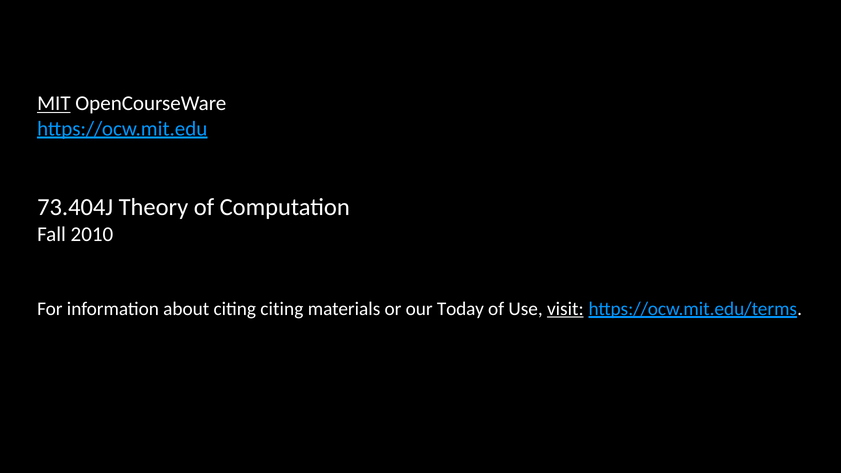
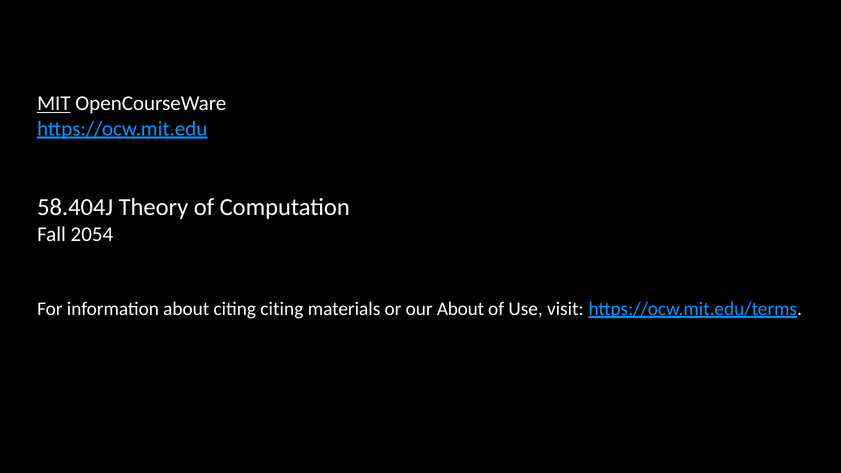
73.404J: 73.404J -> 58.404J
2010: 2010 -> 2054
our Today: Today -> About
visit underline: present -> none
